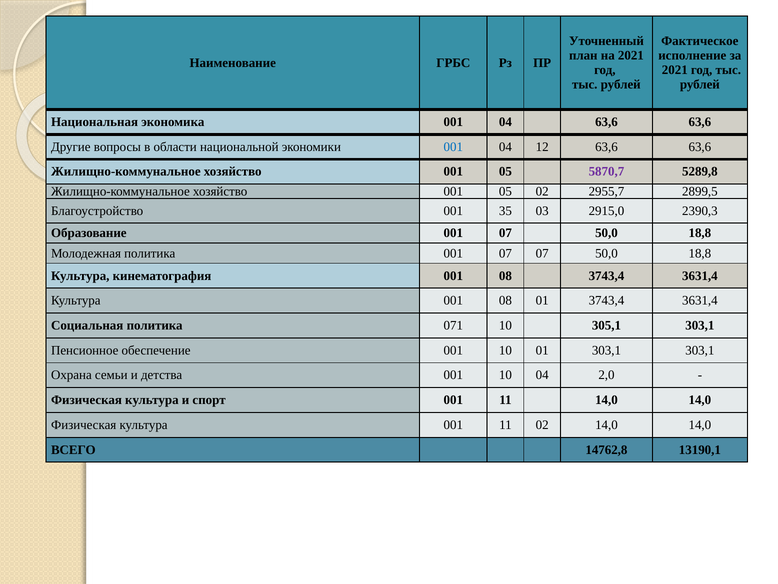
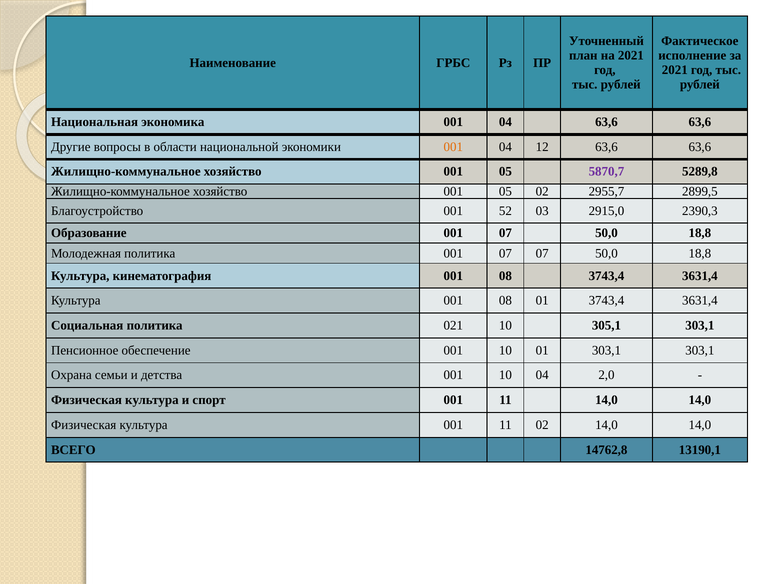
001 at (453, 147) colour: blue -> orange
35: 35 -> 52
071: 071 -> 021
